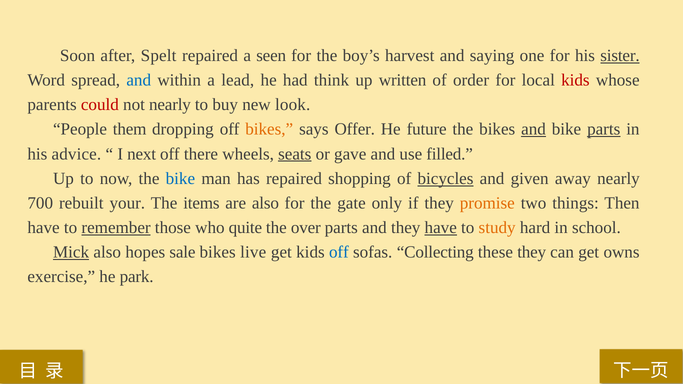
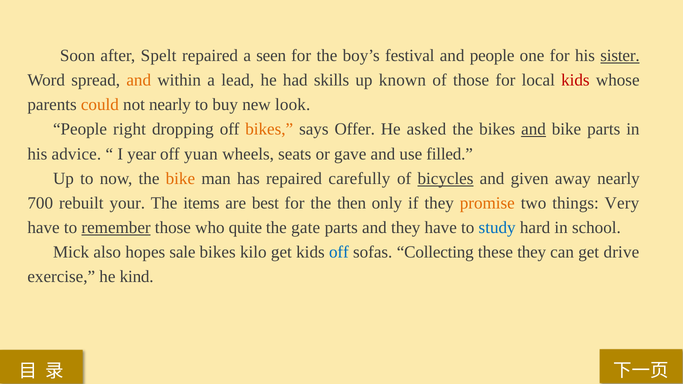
harvest: harvest -> festival
and saying: saying -> people
and at (139, 80) colour: blue -> orange
think: think -> skills
written: written -> known
of order: order -> those
could colour: red -> orange
them: them -> right
future: future -> asked
parts at (604, 129) underline: present -> none
next: next -> year
there: there -> yuan
seats underline: present -> none
bike at (180, 179) colour: blue -> orange
shopping: shopping -> carefully
are also: also -> best
gate: gate -> then
Then: Then -> Very
over: over -> gate
have at (441, 228) underline: present -> none
study colour: orange -> blue
Mick underline: present -> none
live: live -> kilo
owns: owns -> drive
park: park -> kind
